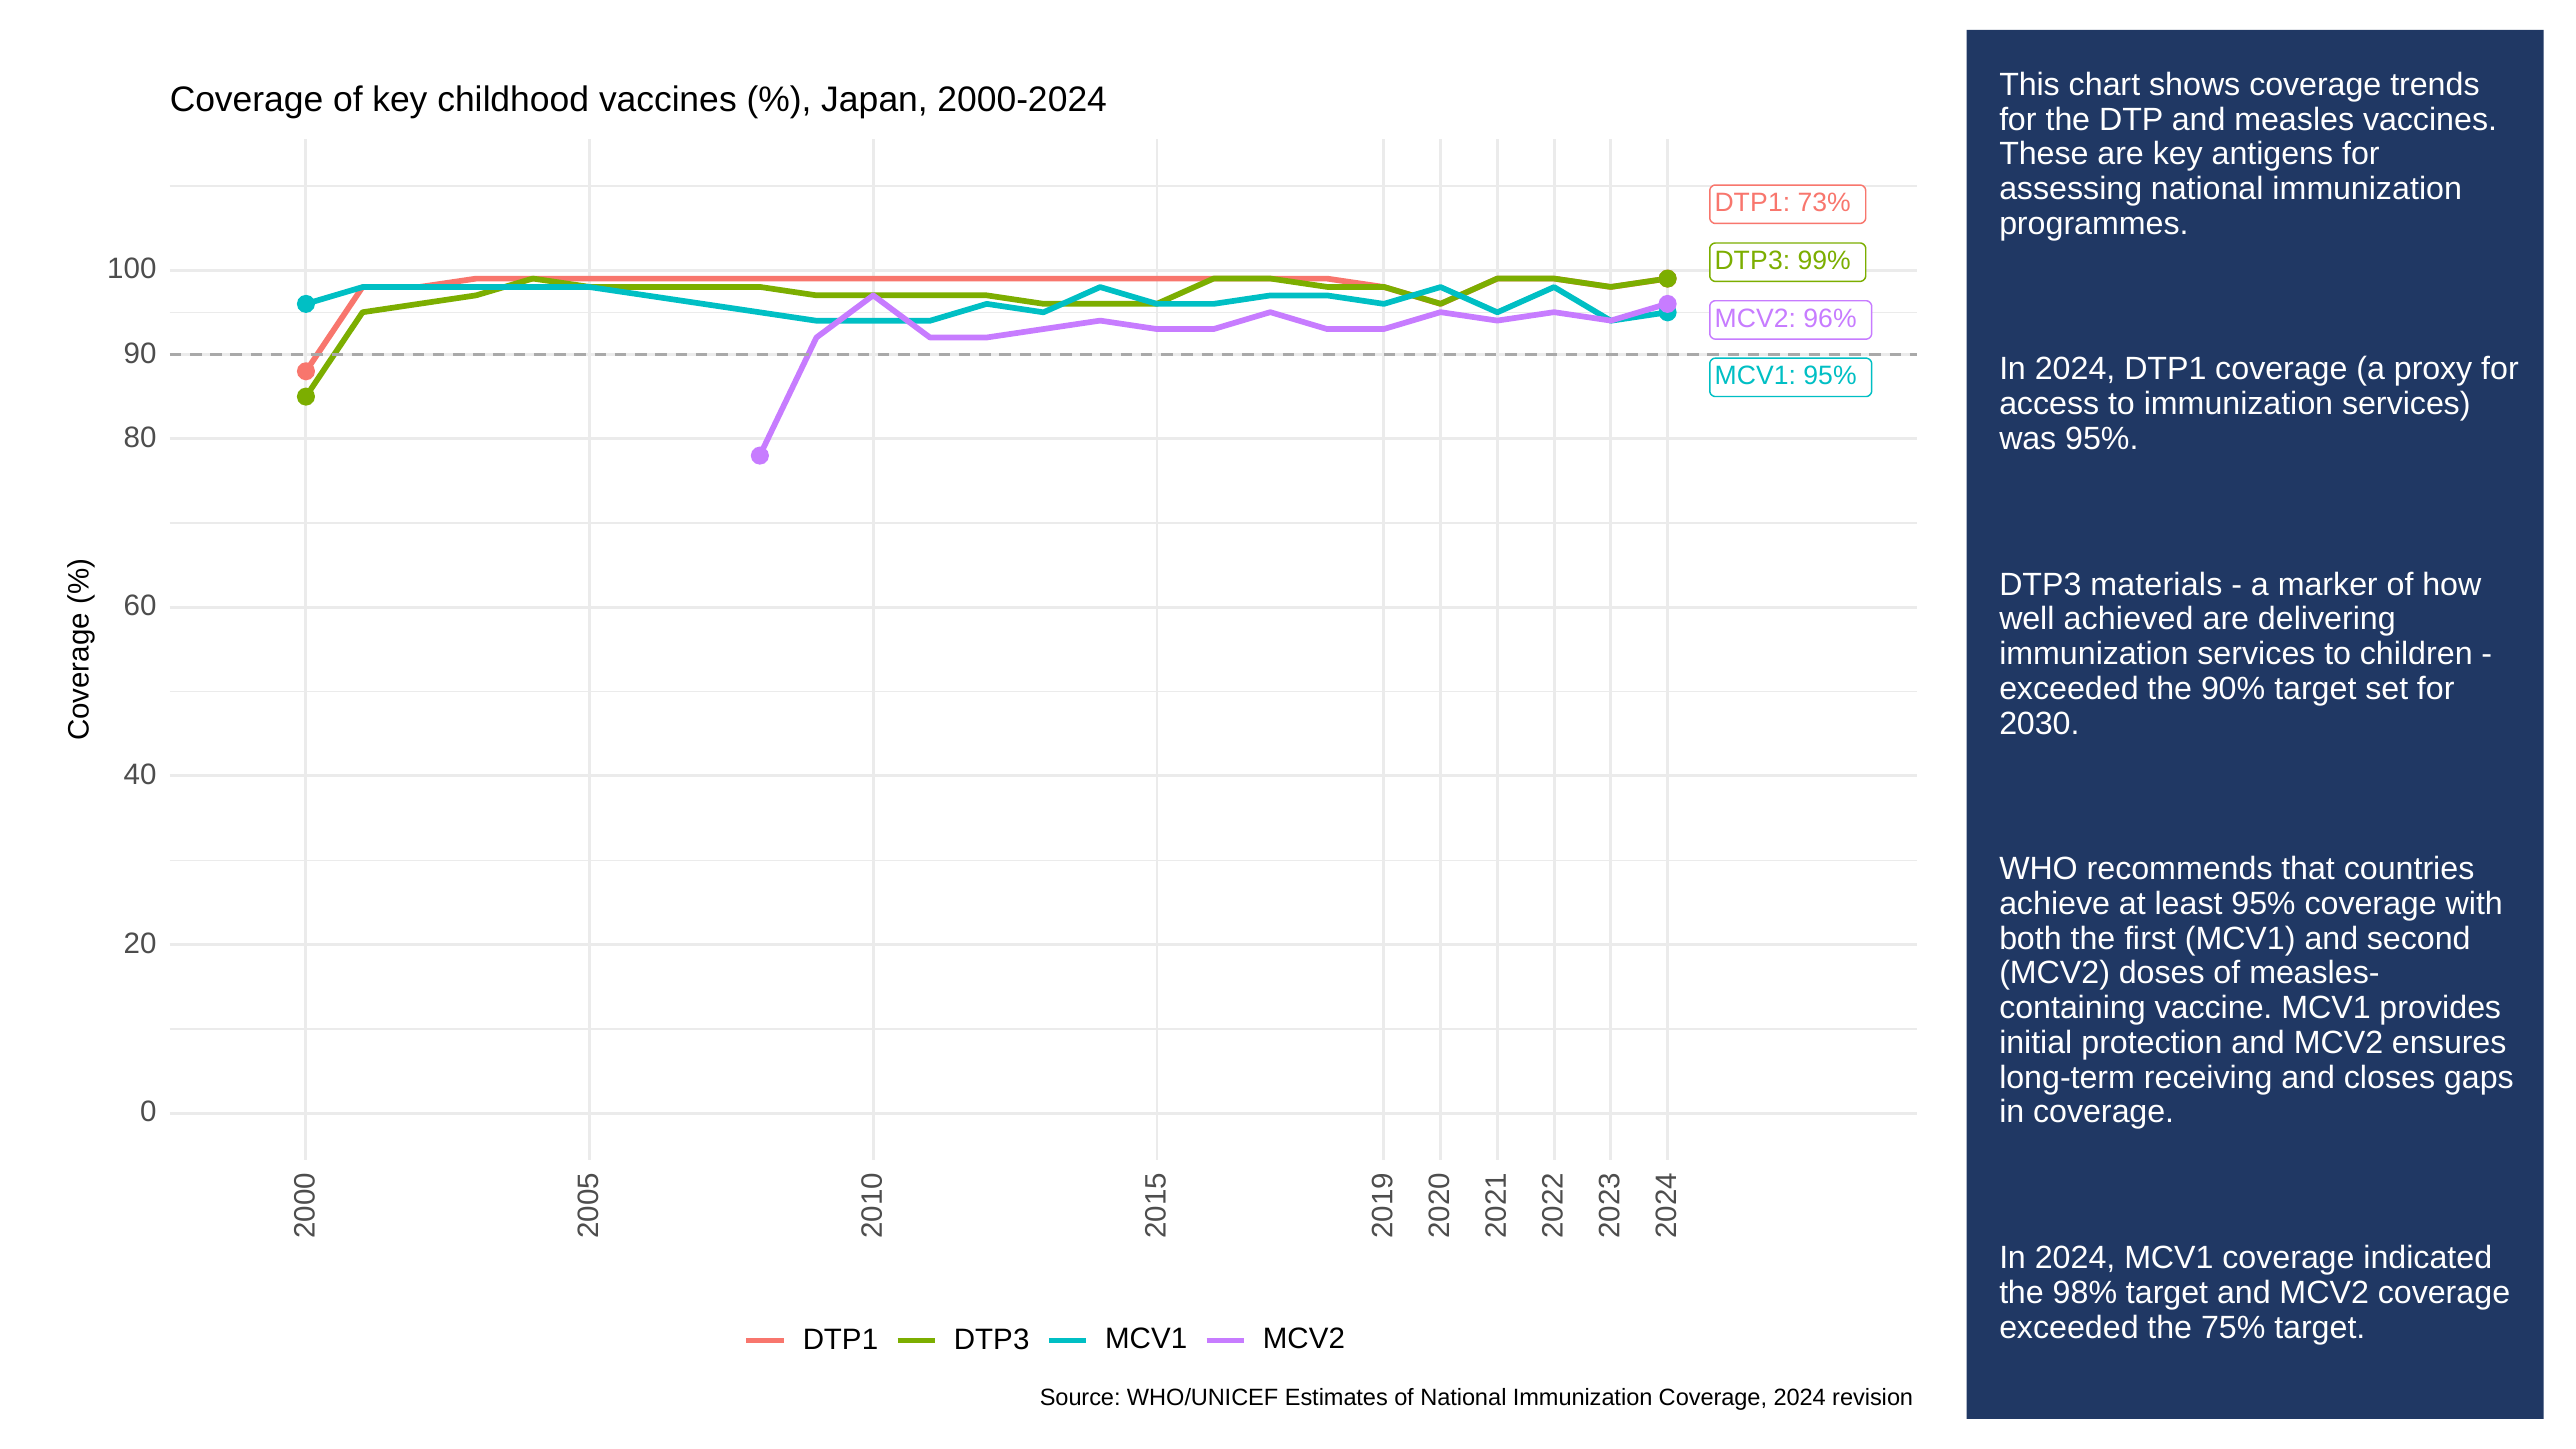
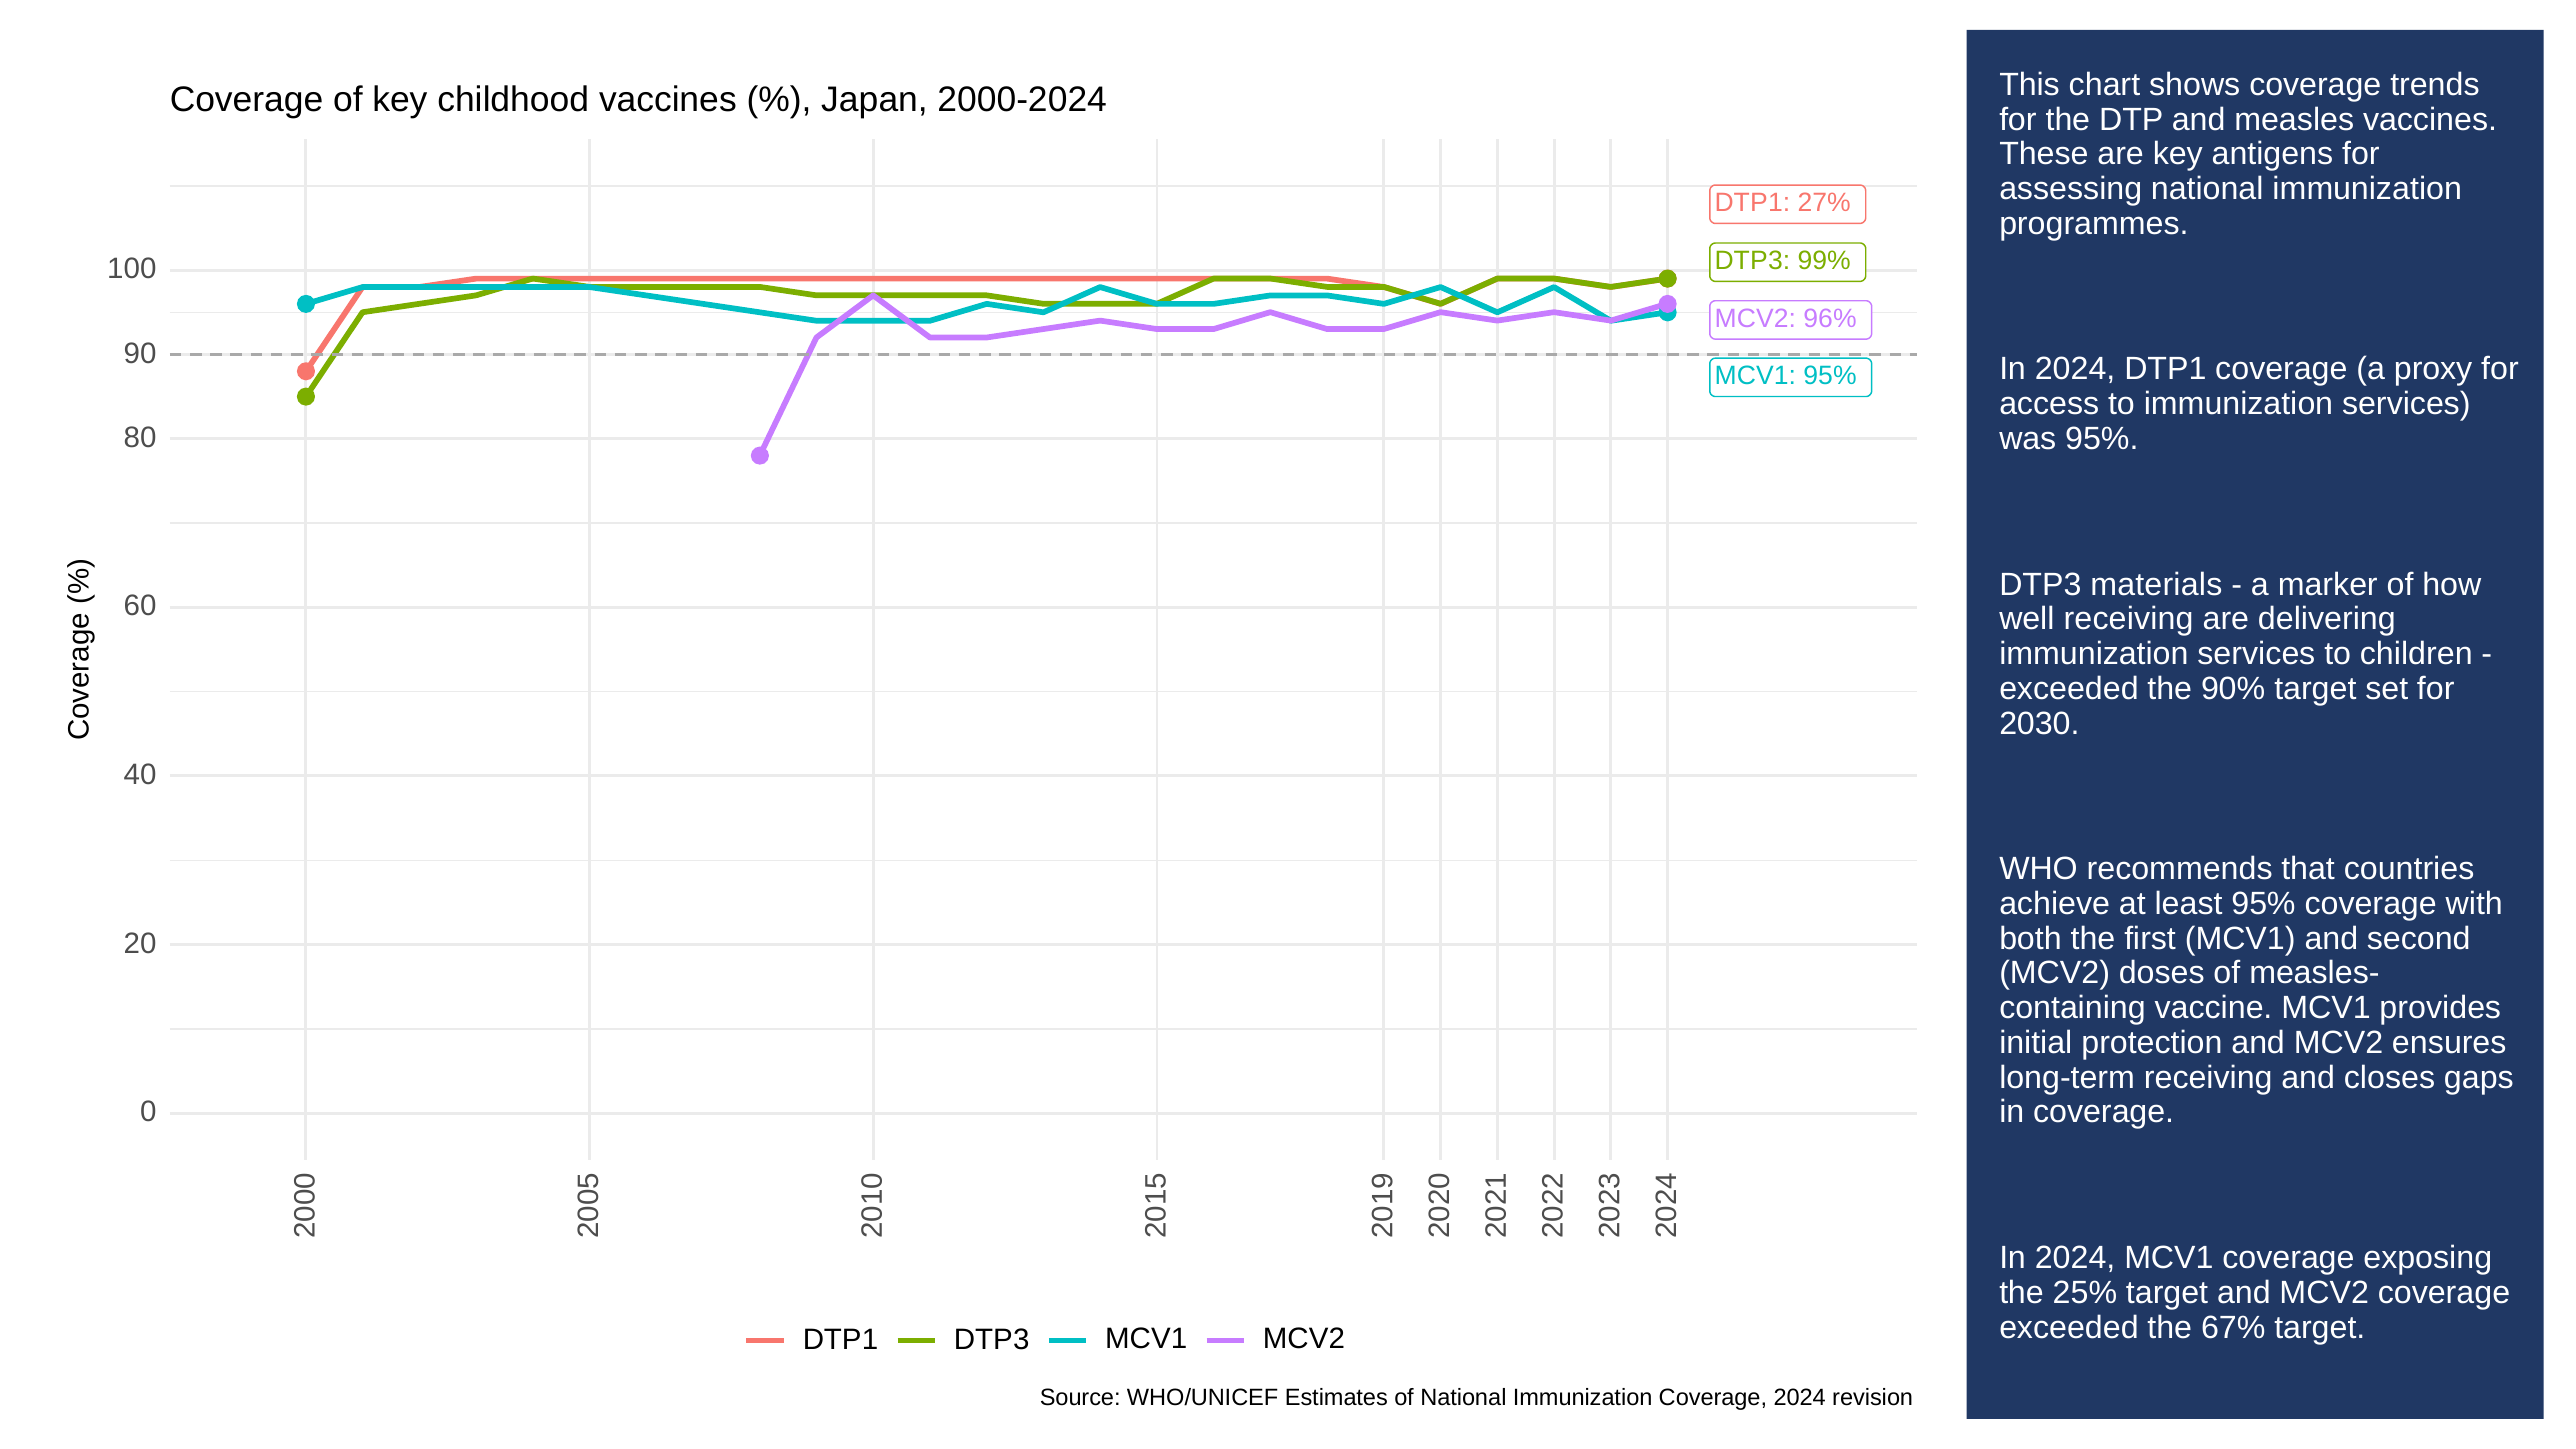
73%: 73% -> 27%
well achieved: achieved -> receiving
indicated: indicated -> exposing
98%: 98% -> 25%
75%: 75% -> 67%
